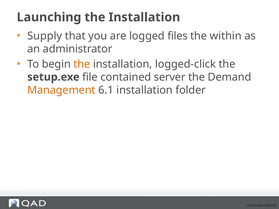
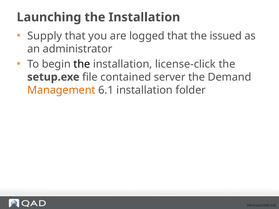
logged files: files -> that
within: within -> issued
the at (82, 64) colour: orange -> black
logged-click: logged-click -> license-click
